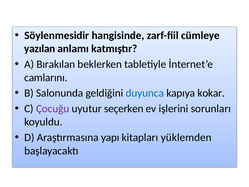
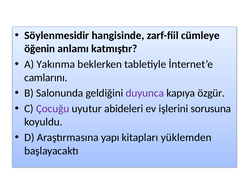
yazılan: yazılan -> öğenin
Bırakılan: Bırakılan -> Yakınma
duyunca colour: blue -> purple
kokar: kokar -> özgür
seçerken: seçerken -> abideleri
sorunları: sorunları -> sorusuna
